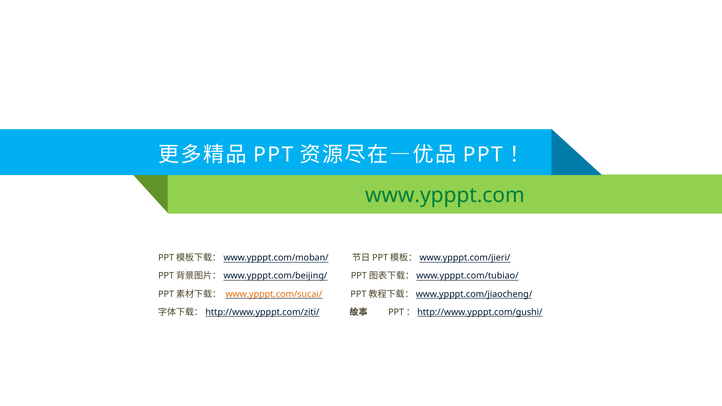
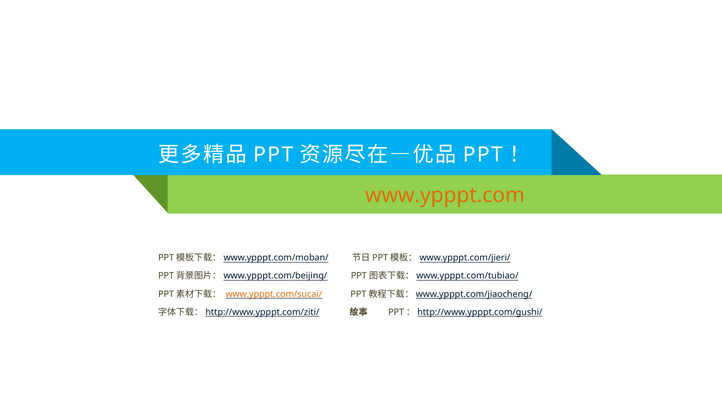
www.ypppt.com colour: green -> orange
